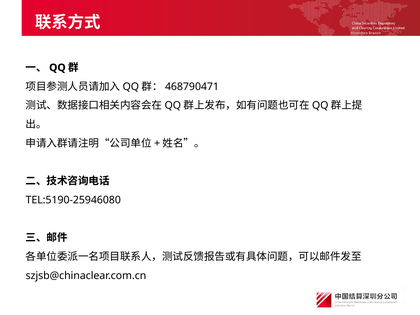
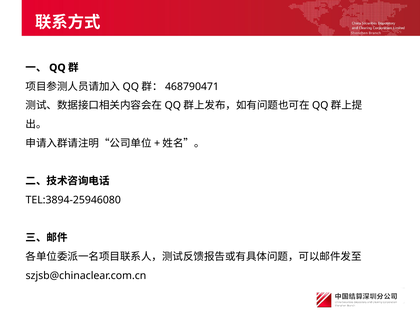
TEL:5190-25946080: TEL:5190-25946080 -> TEL:3894-25946080
